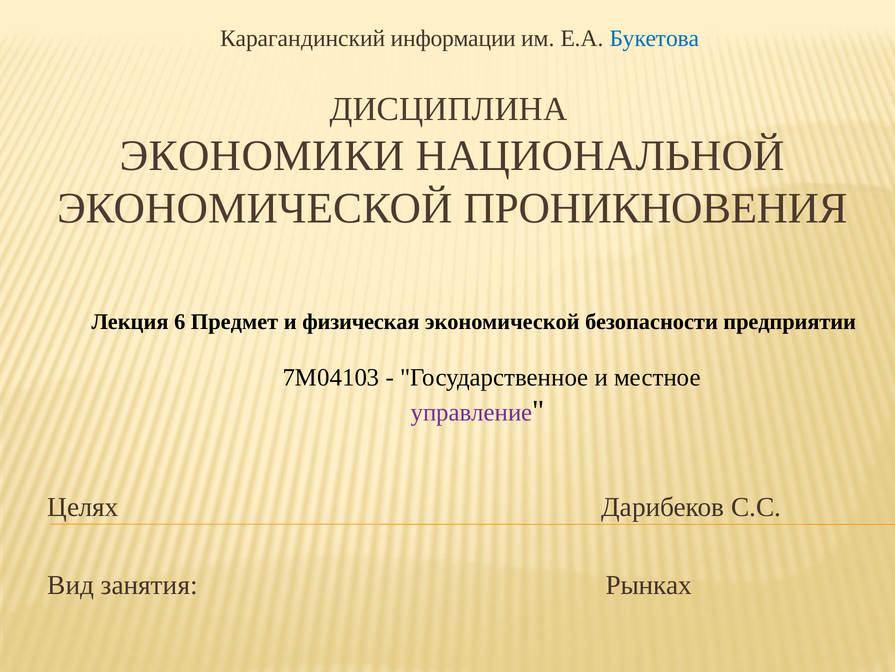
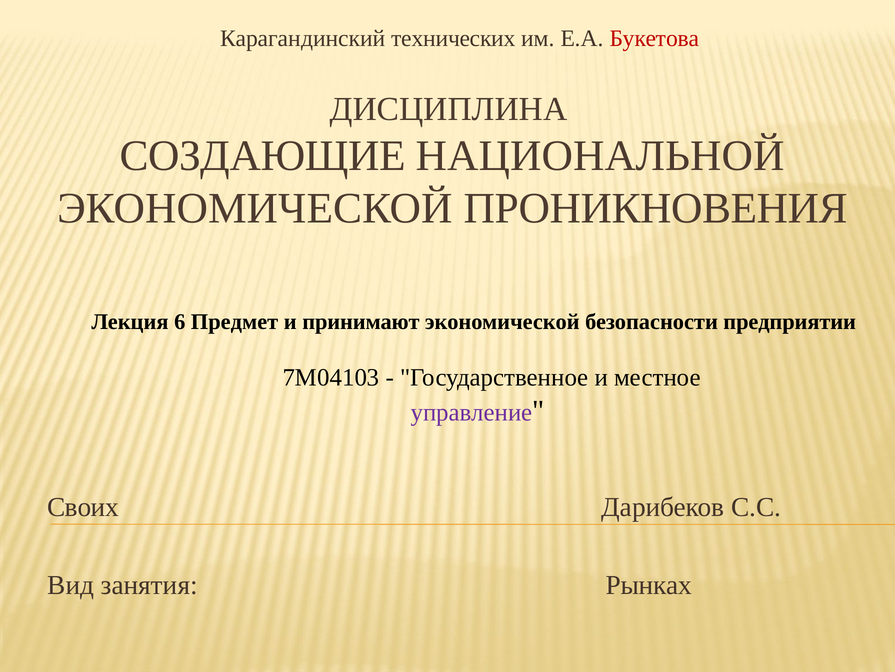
информации: информации -> технических
Букетова colour: blue -> red
ЭКОНОМИКИ: ЭКОНОМИКИ -> СОЗДАЮЩИЕ
физическая: физическая -> принимают
Целях: Целях -> Своих
